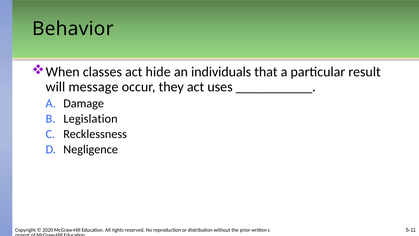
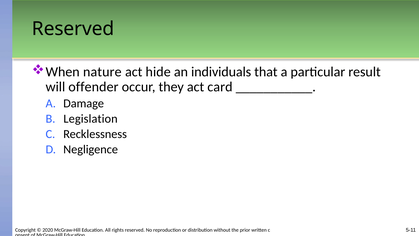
Behavior at (73, 29): Behavior -> Reserved
classes: classes -> nature
message: message -> offender
uses: uses -> card
